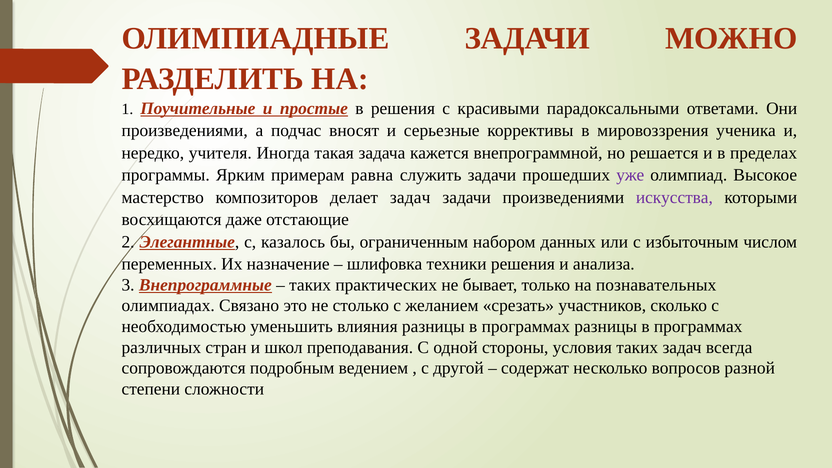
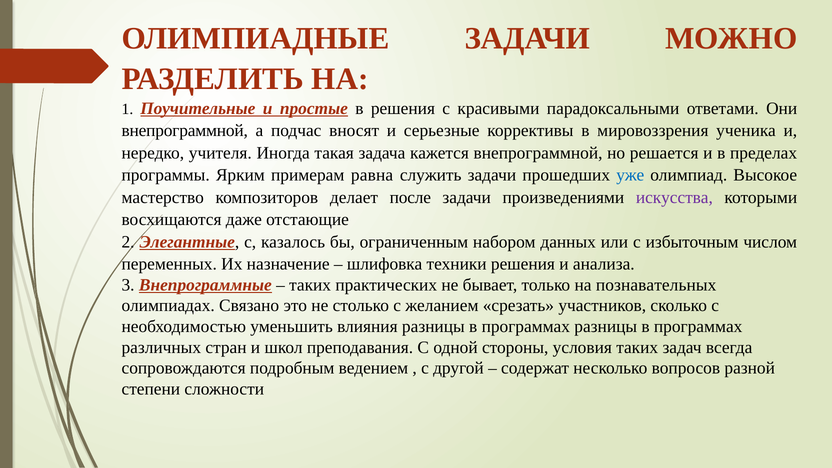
произведениями at (185, 131): произведениями -> внепрограммной
уже colour: purple -> blue
делает задач: задач -> после
